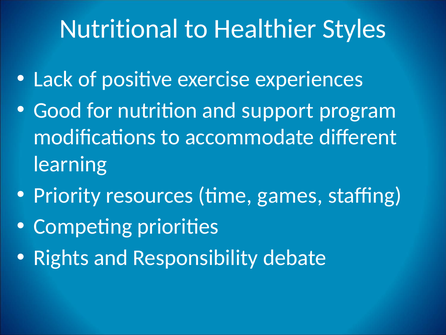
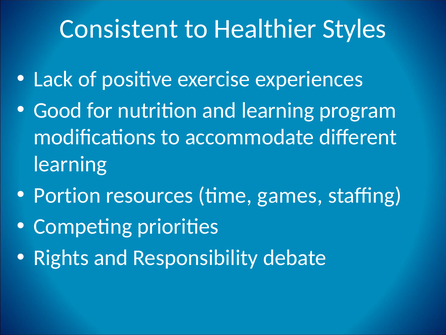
Nutritional: Nutritional -> Consistent
and support: support -> learning
Priority: Priority -> Portion
